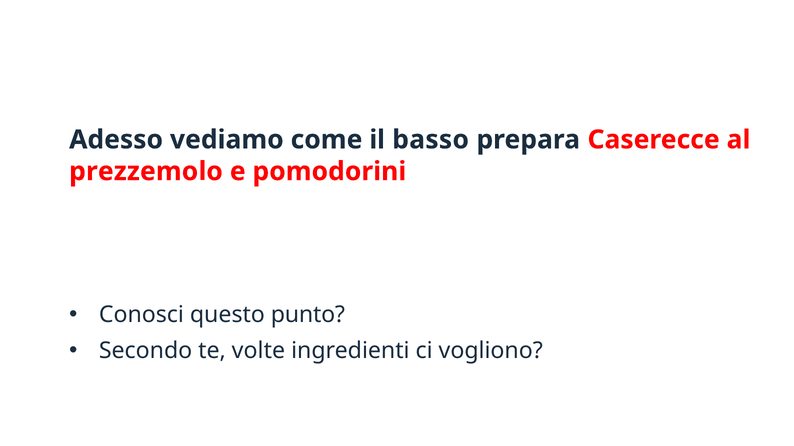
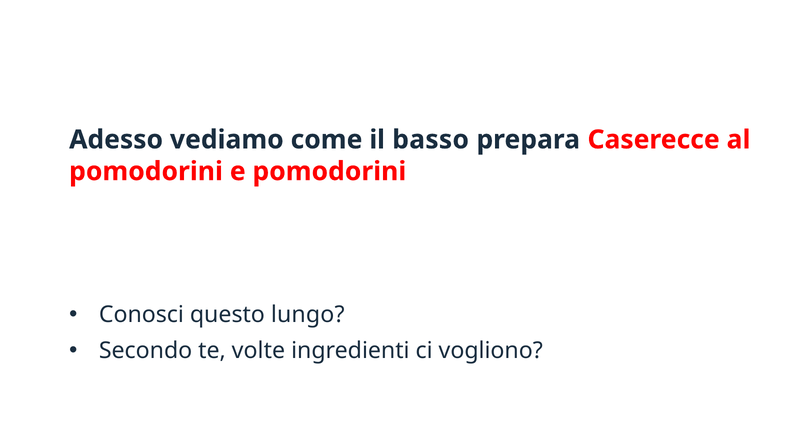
prezzemolo at (146, 172): prezzemolo -> pomodorini
punto: punto -> lungo
